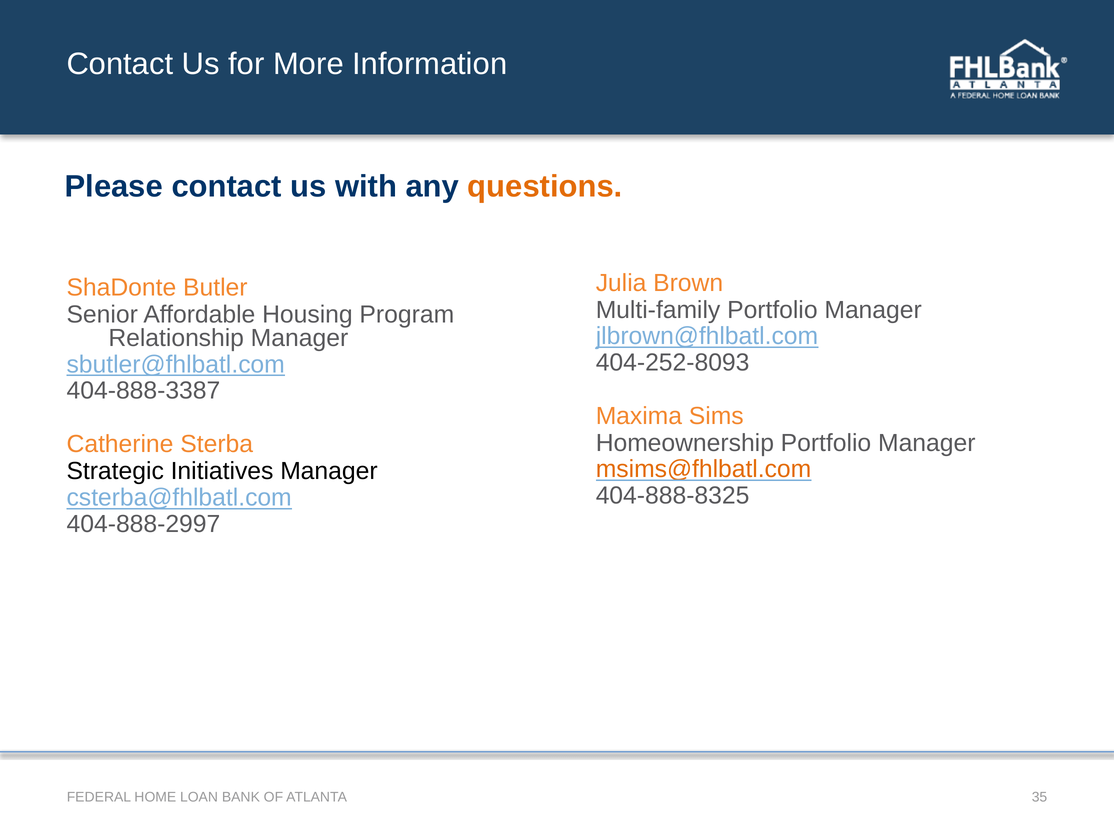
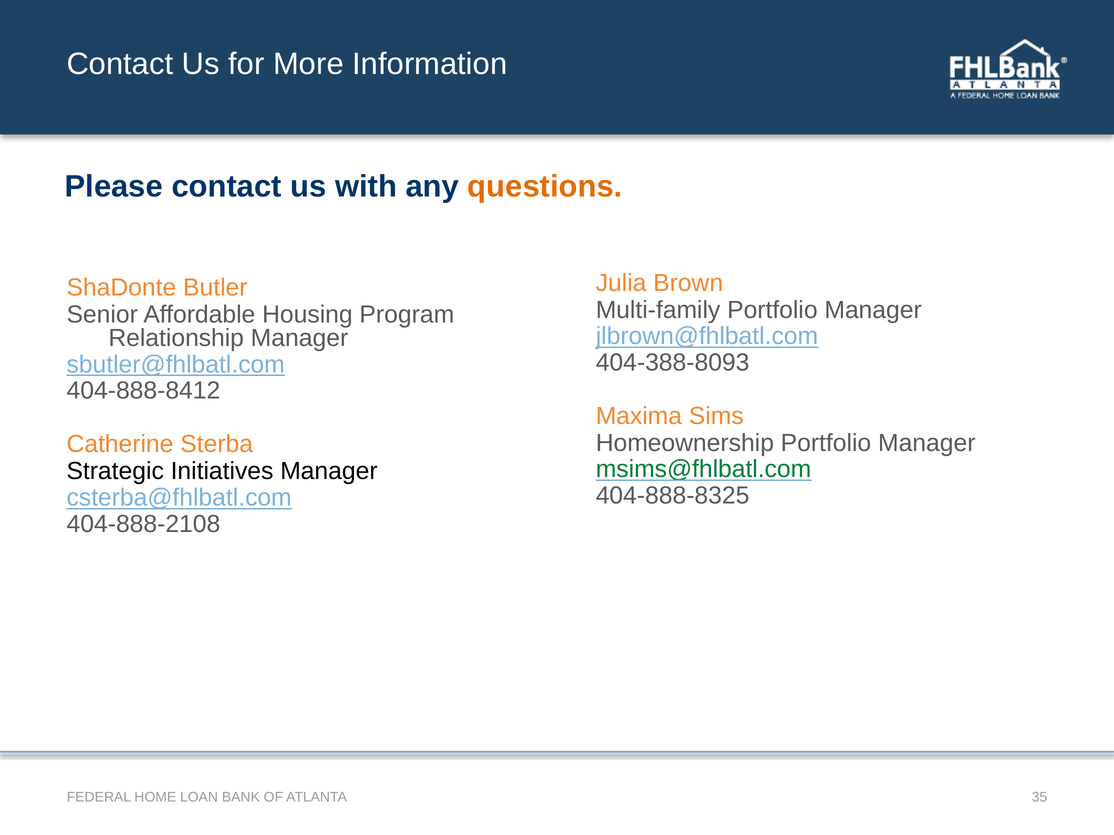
404-252-8093: 404-252-8093 -> 404-388-8093
404-888-3387: 404-888-3387 -> 404-888-8412
msims@fhlbatl.com colour: orange -> green
404-888-2997: 404-888-2997 -> 404-888-2108
